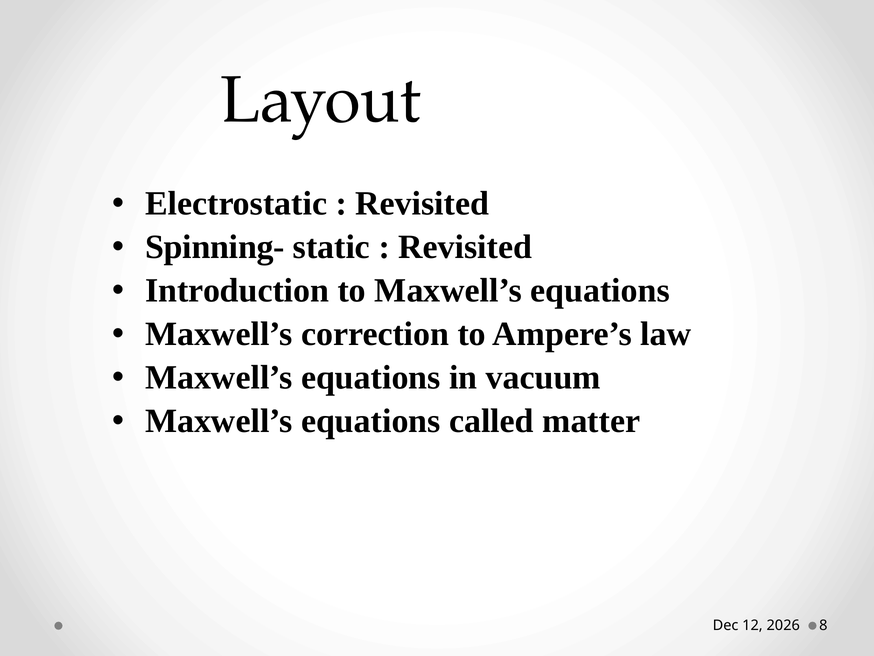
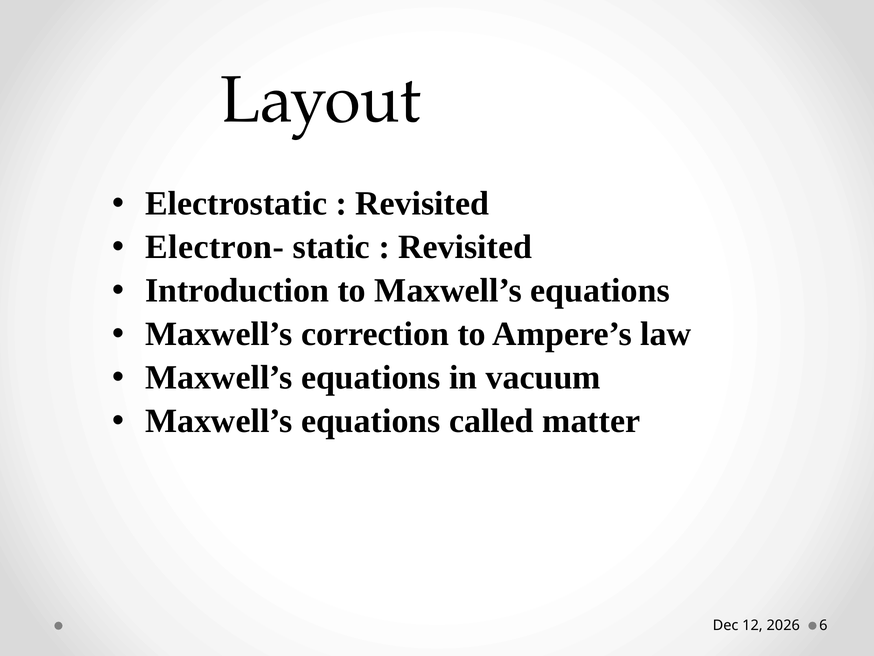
Spinning-: Spinning- -> Electron-
8: 8 -> 6
